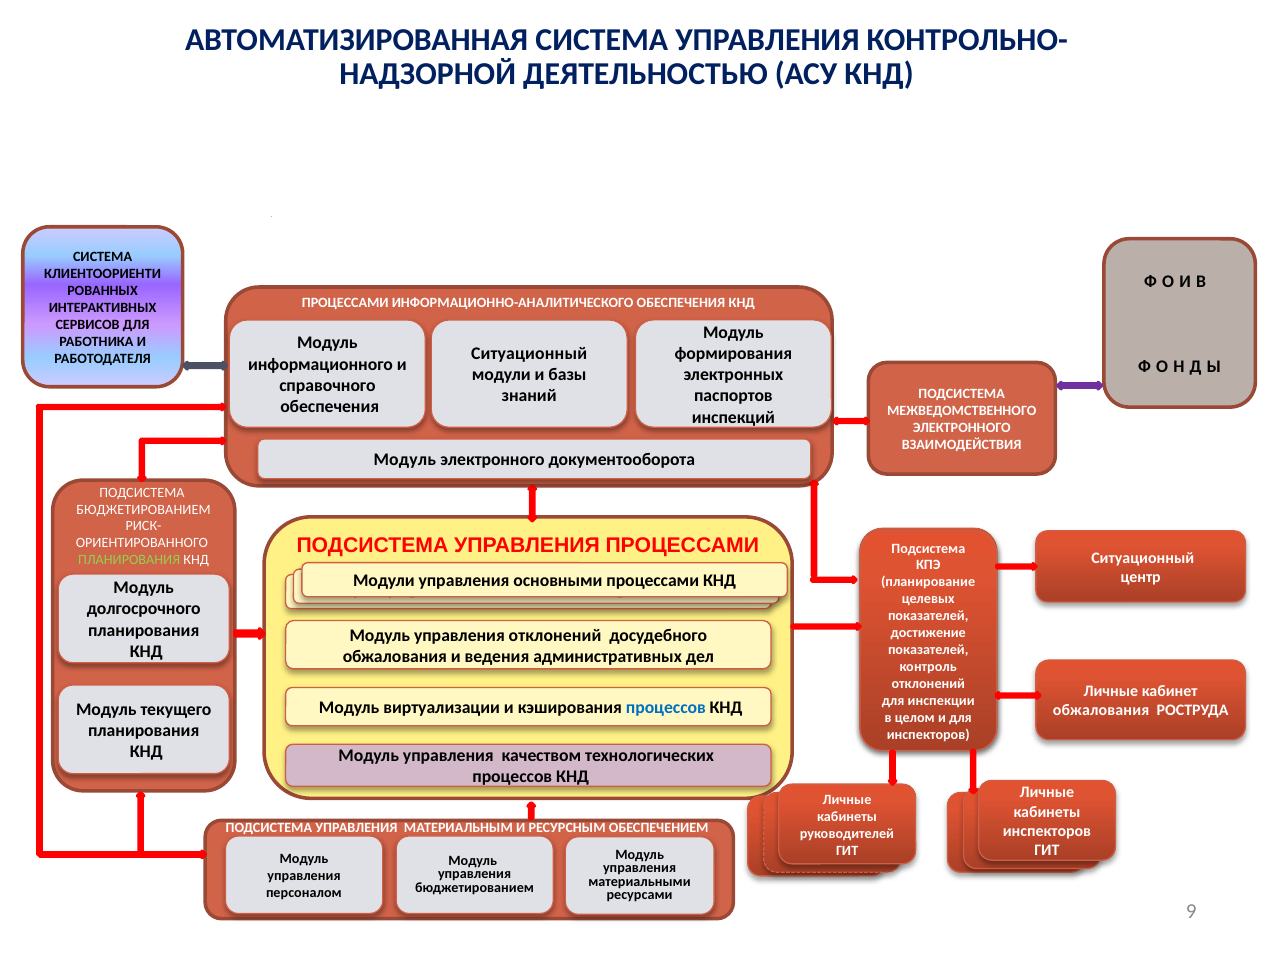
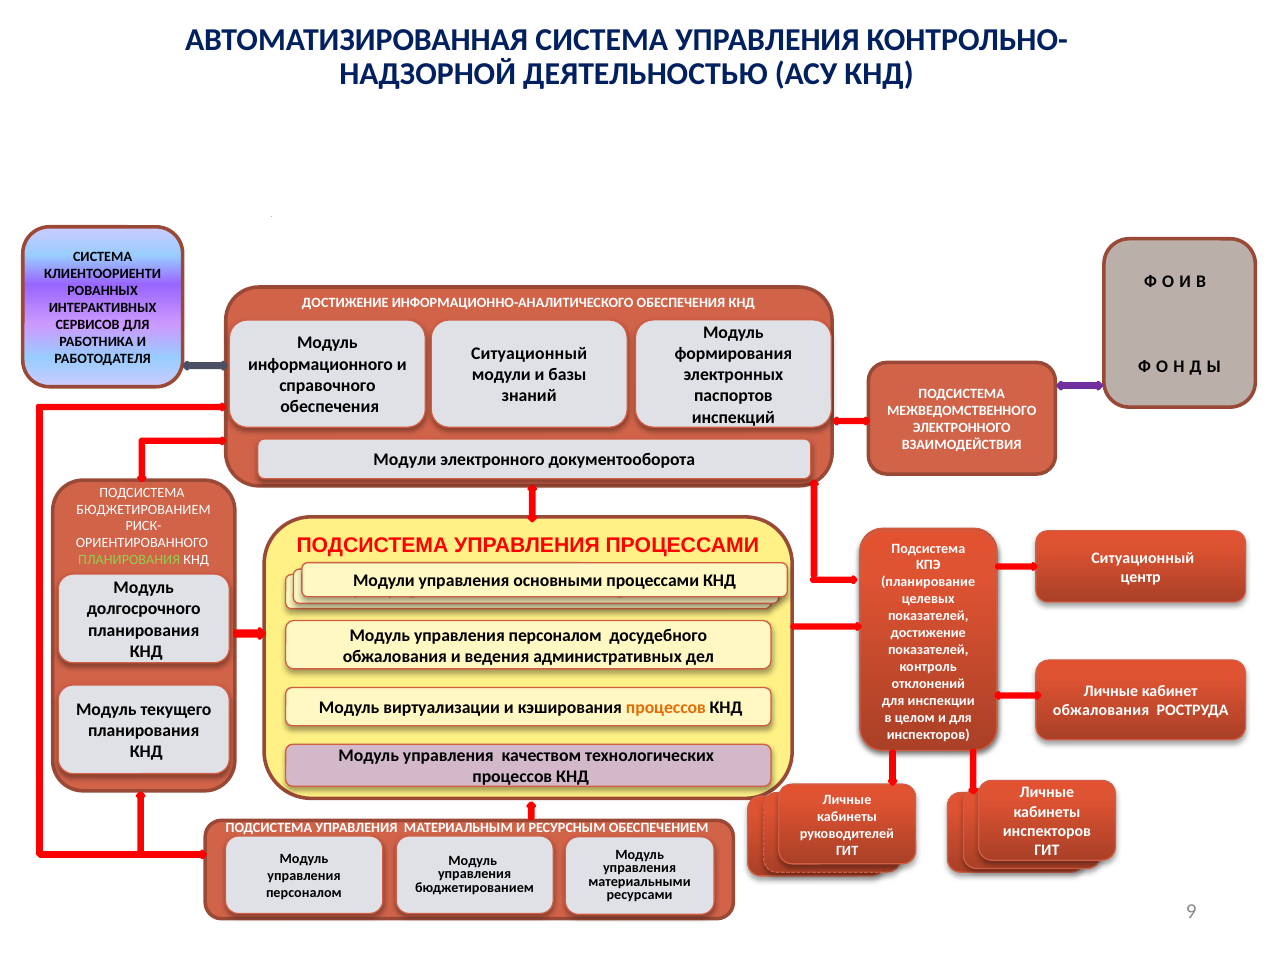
ПРОЦЕССАМИ at (345, 302): ПРОЦЕССАМИ -> ДОСТИЖЕНИЕ
Модуль at (405, 460): Модуль -> Модули
отклонений at (555, 635): отклонений -> персоналом
процессов at (666, 708) colour: blue -> orange
